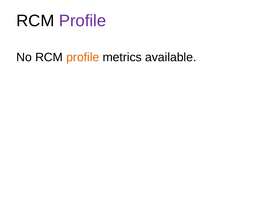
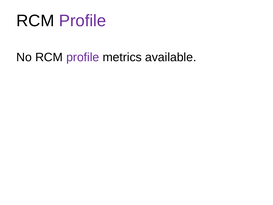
profile at (83, 57) colour: orange -> purple
